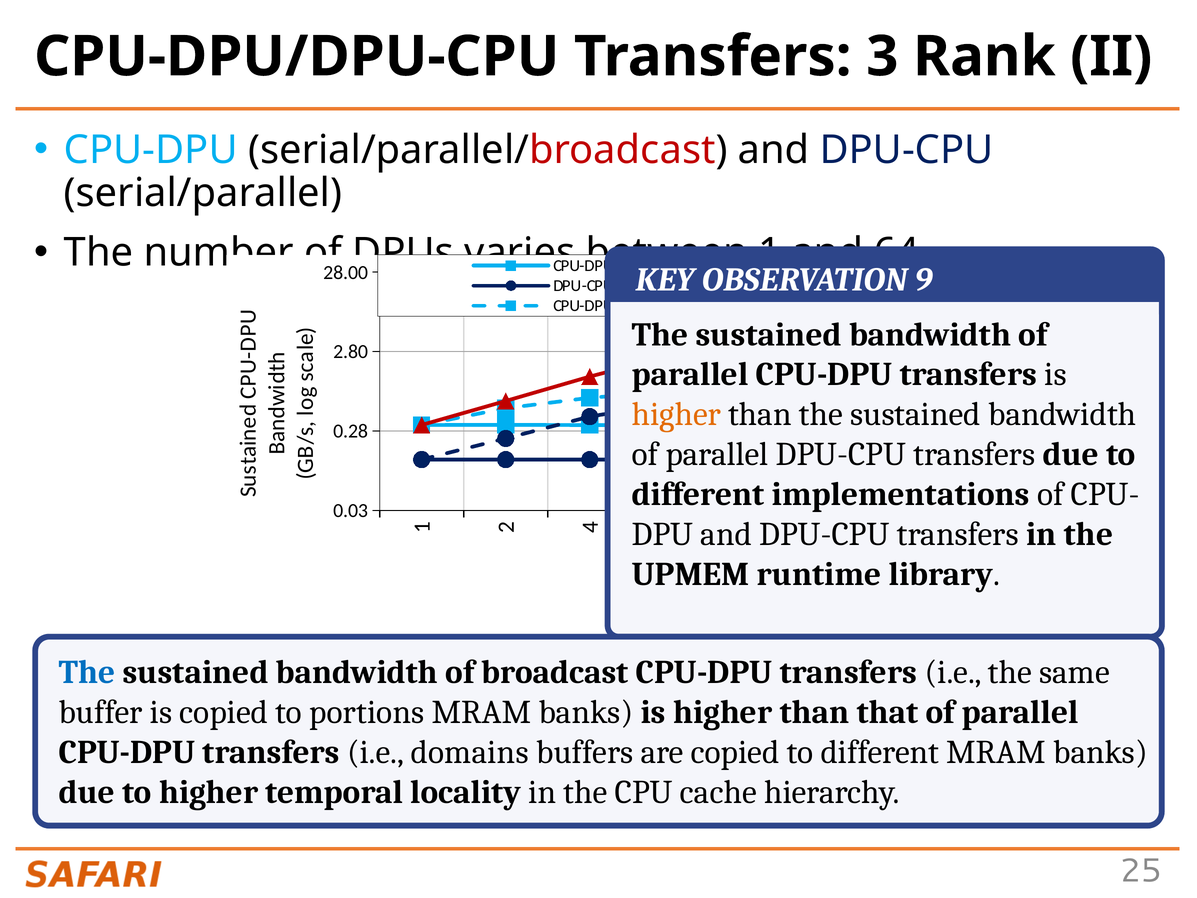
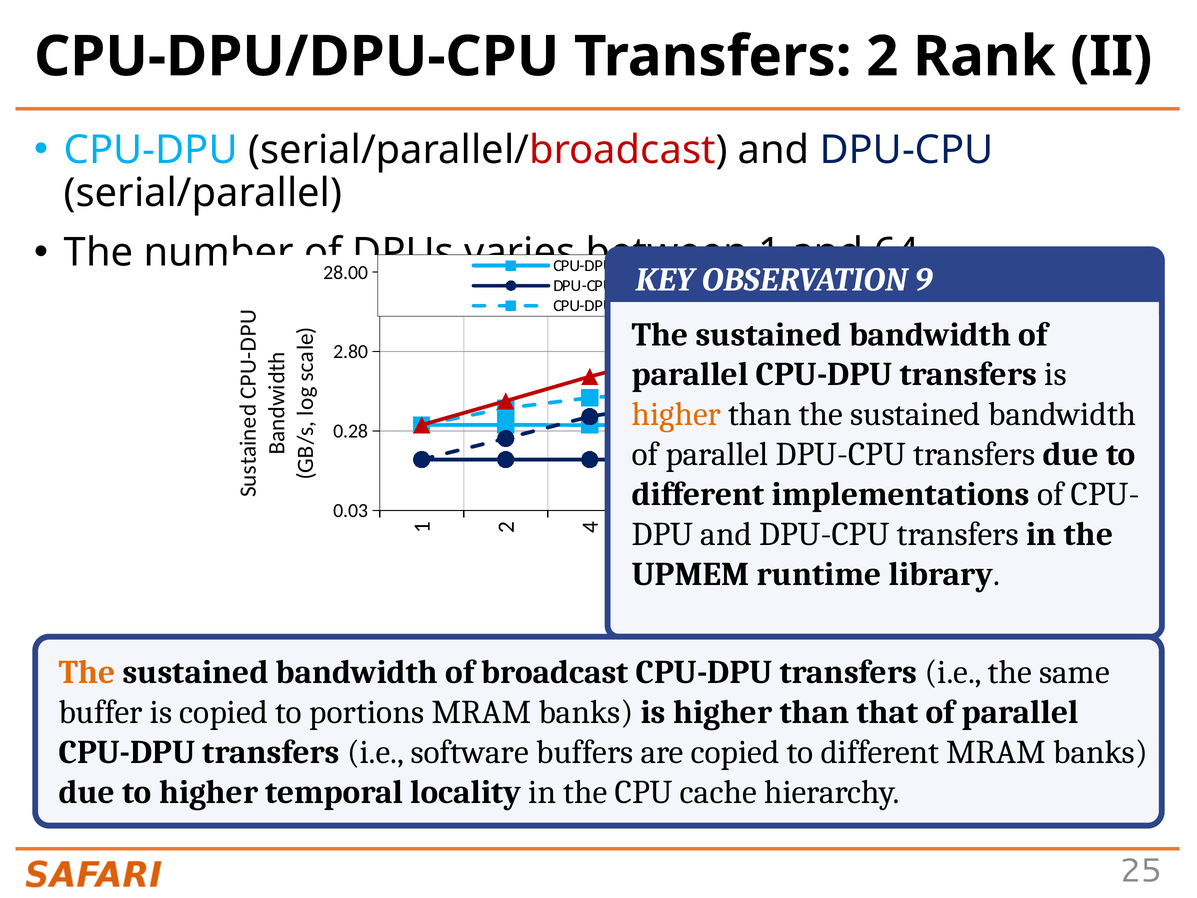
Transfers 3: 3 -> 2
The at (87, 672) colour: blue -> orange
domains: domains -> software
